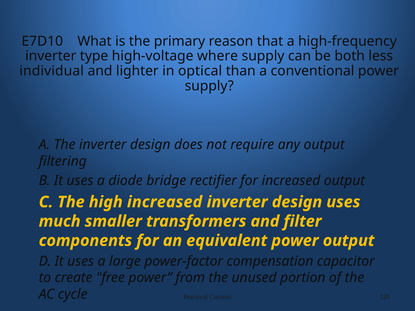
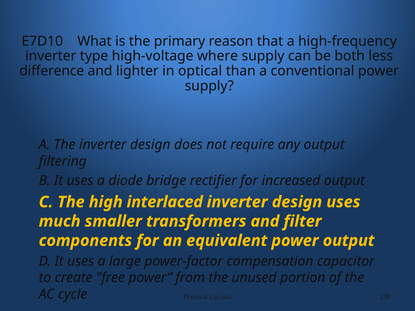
individual: individual -> difference
high increased: increased -> interlaced
